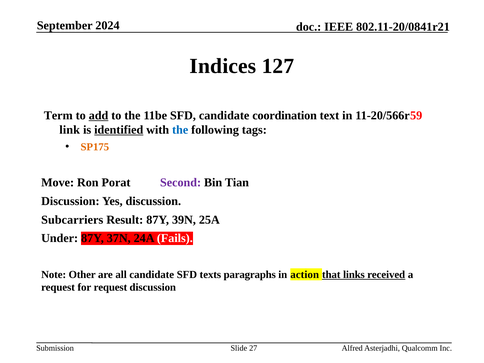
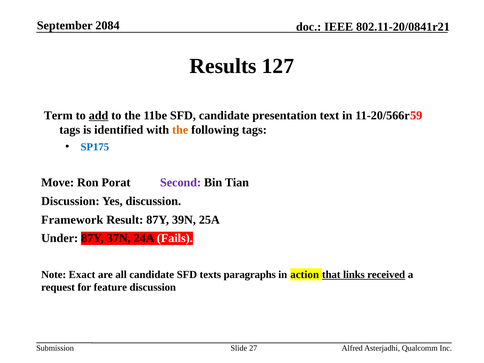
2024: 2024 -> 2084
Indices: Indices -> Results
coordination: coordination -> presentation
link at (70, 130): link -> tags
identified underline: present -> none
the at (180, 130) colour: blue -> orange
SP175 colour: orange -> blue
Subcarriers: Subcarriers -> Framework
Other: Other -> Exact
for request: request -> feature
